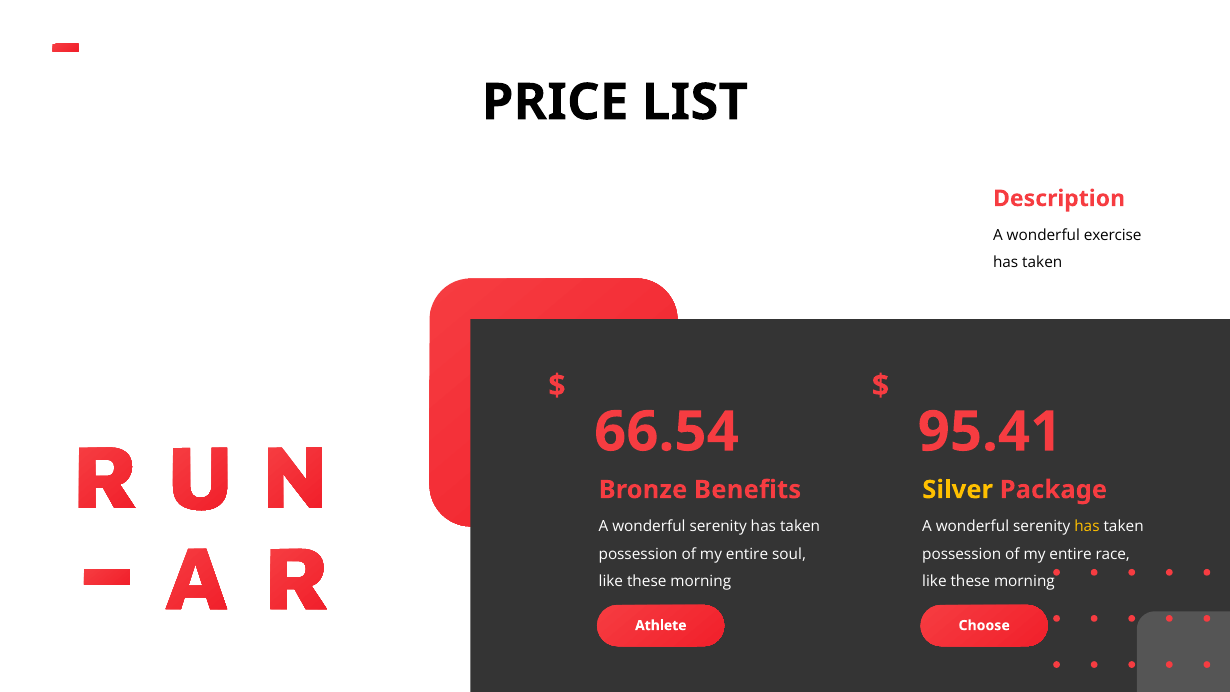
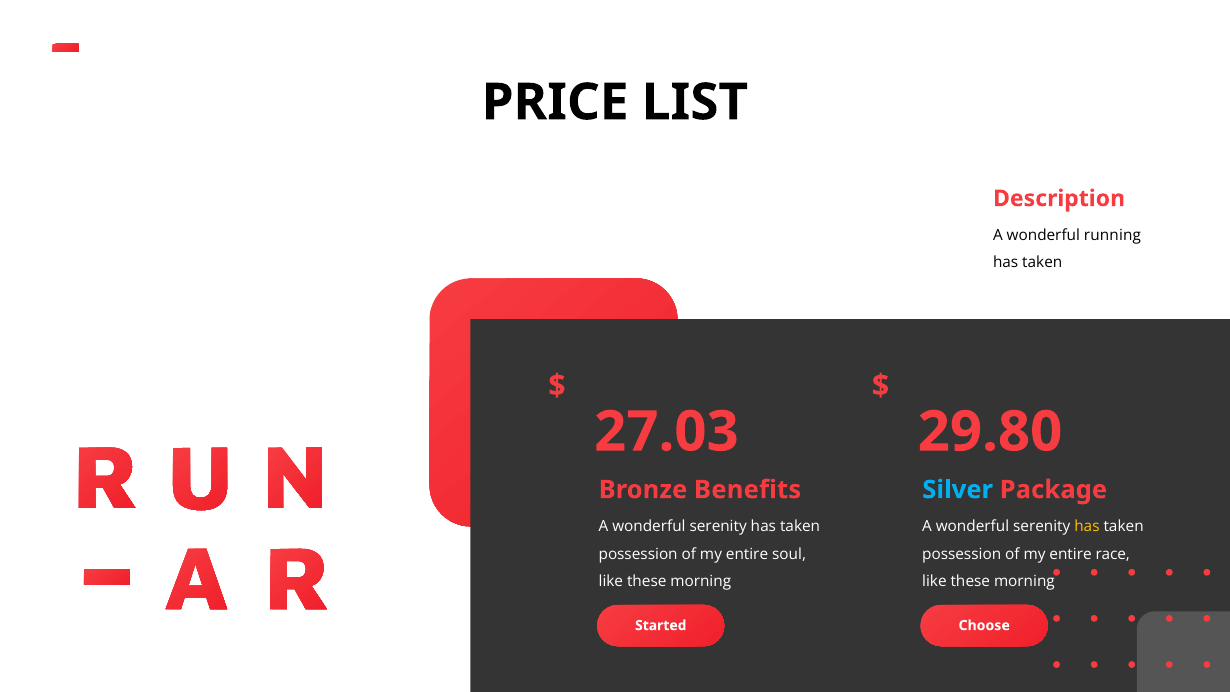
exercise: exercise -> running
66.54: 66.54 -> 27.03
95.41: 95.41 -> 29.80
Silver colour: yellow -> light blue
Athlete: Athlete -> Started
